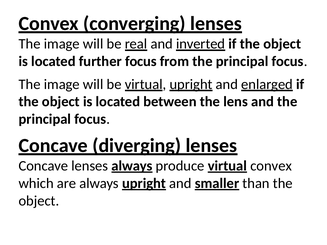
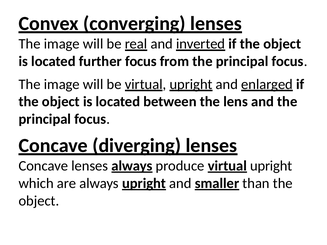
convex at (271, 166): convex -> upright
